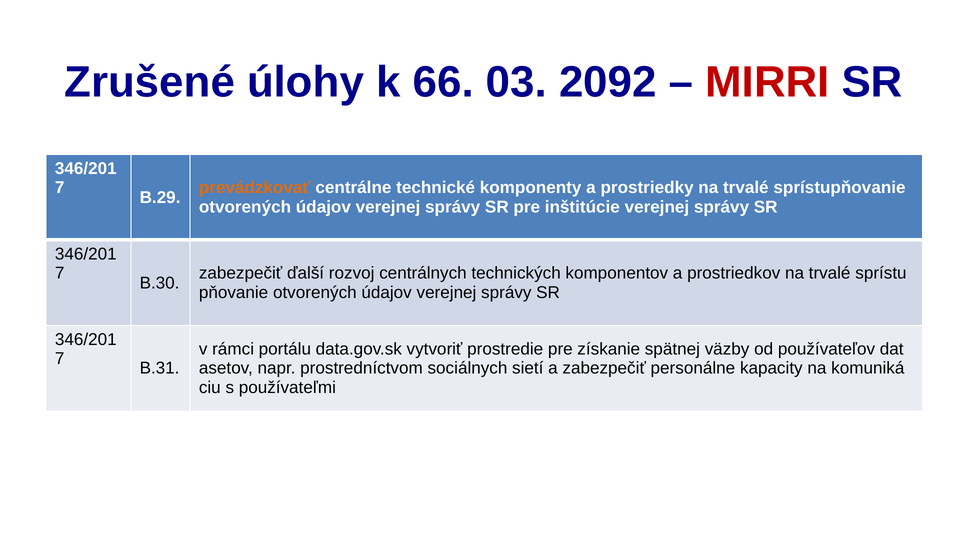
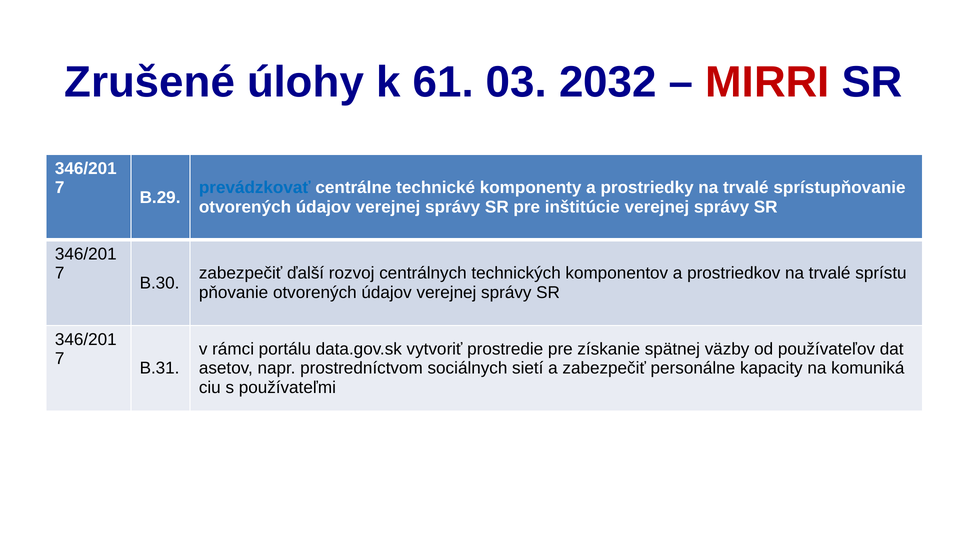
66: 66 -> 61
2092: 2092 -> 2032
prevádzkovať colour: orange -> blue
